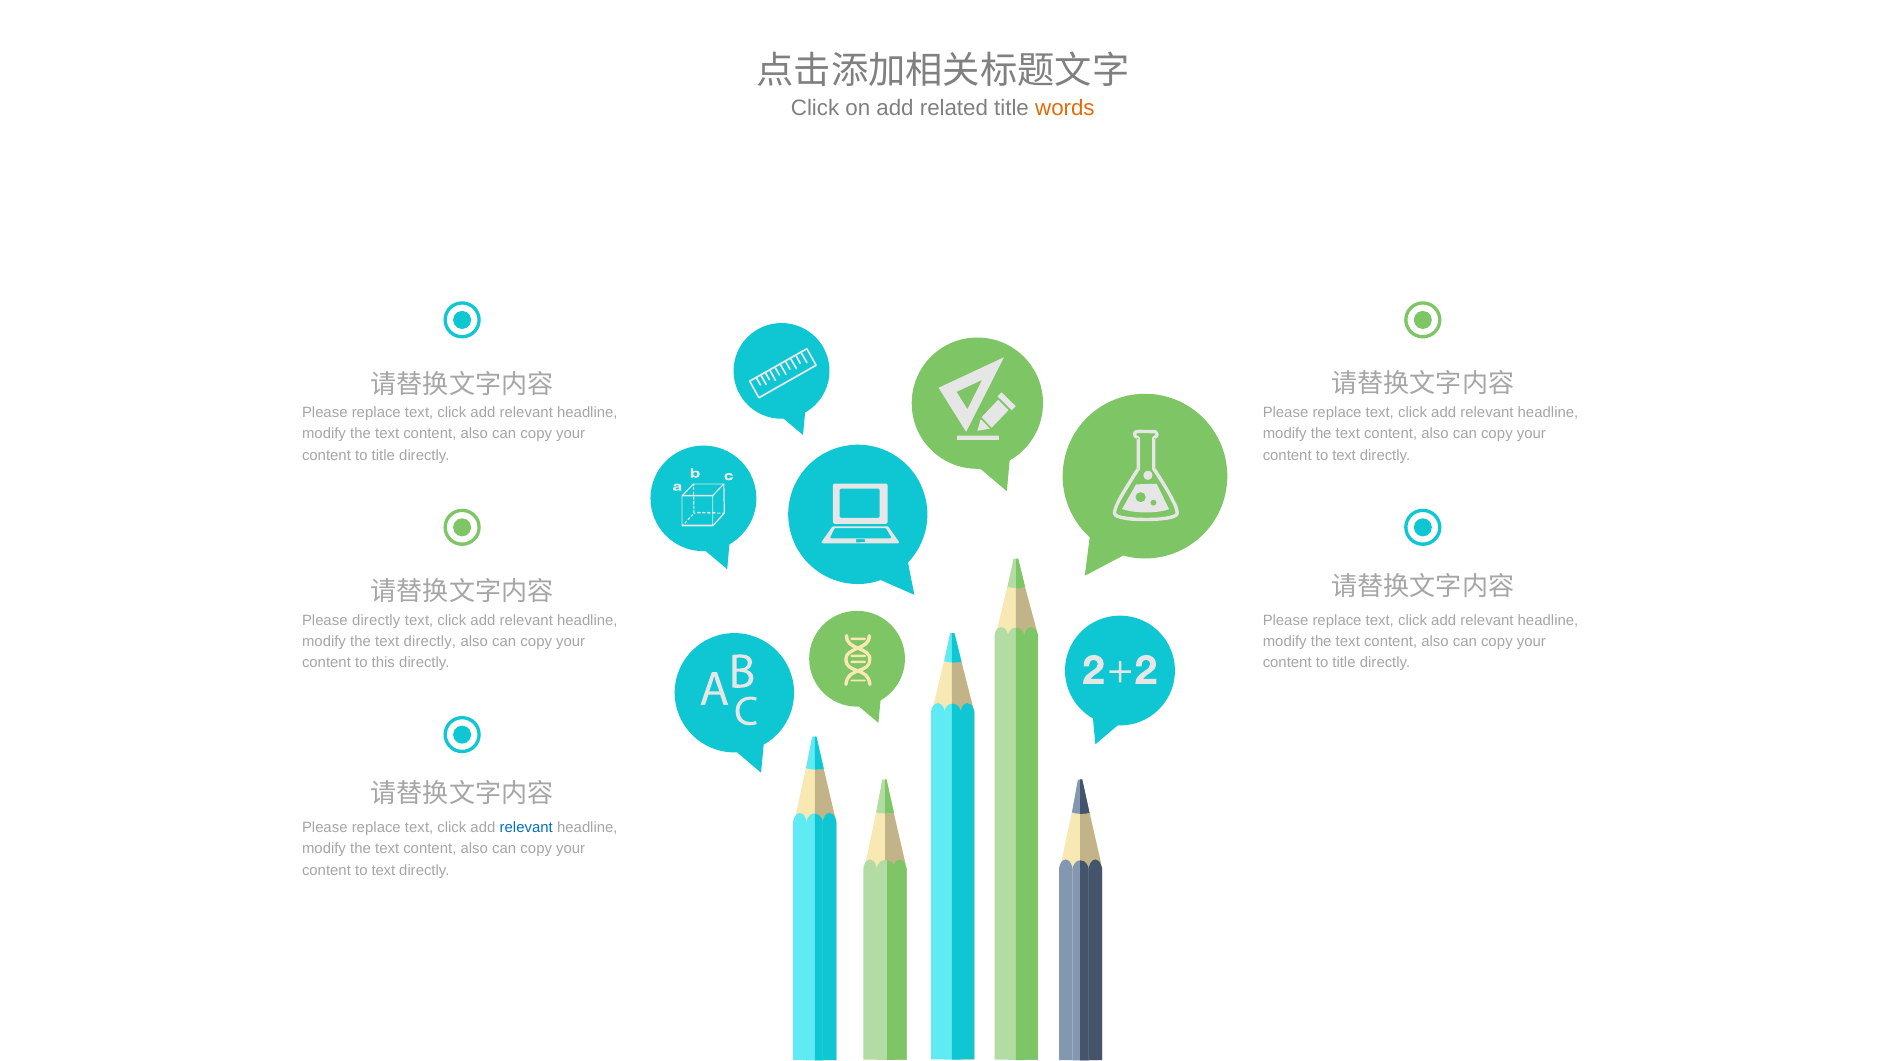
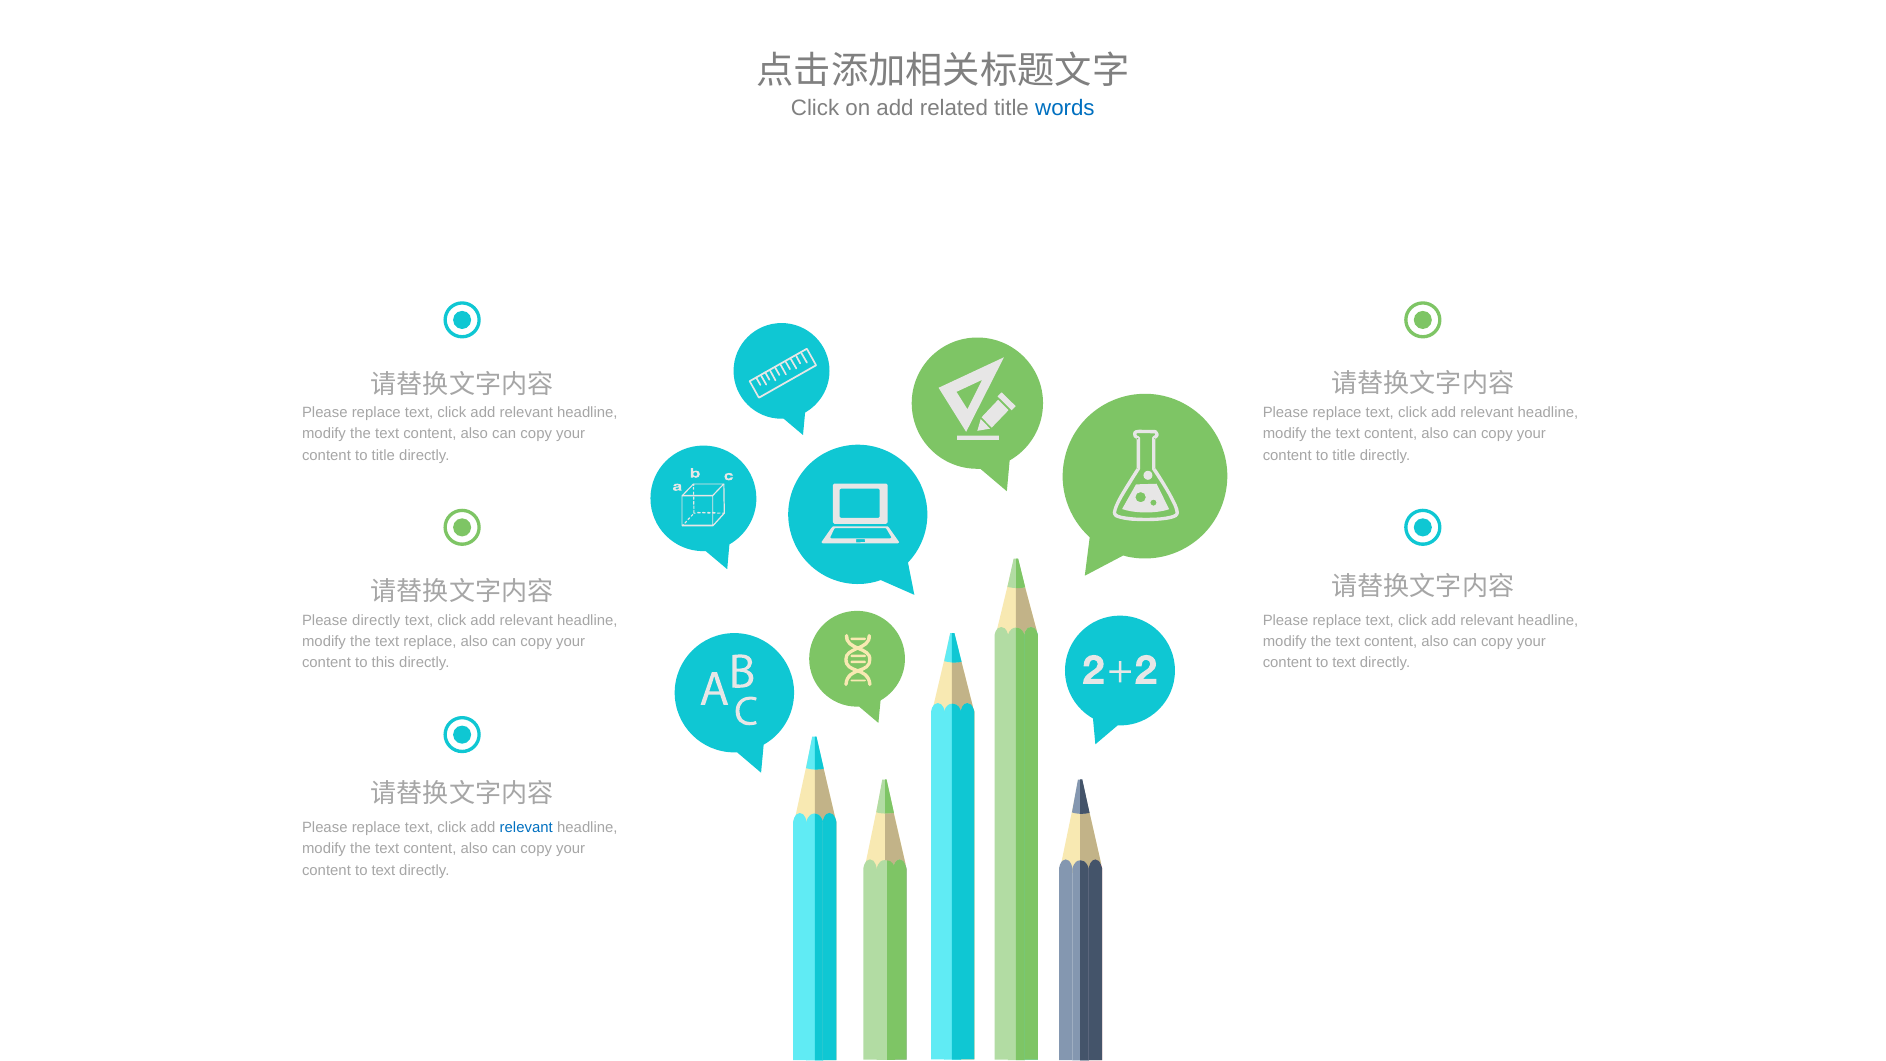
words colour: orange -> blue
text at (1344, 455): text -> title
the text directly: directly -> replace
title at (1344, 663): title -> text
